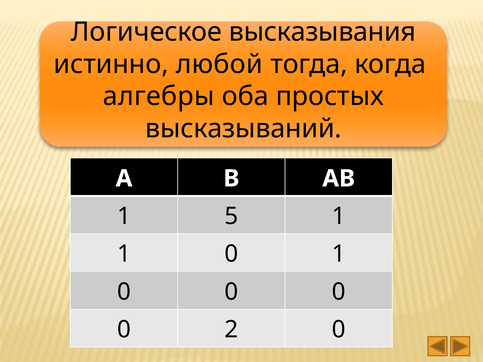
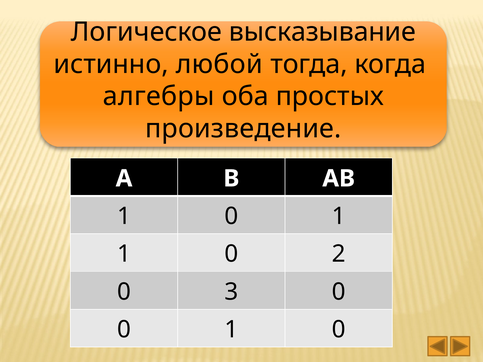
высказывания: высказывания -> высказывание
высказываний: высказываний -> произведение
5 at (231, 216): 5 -> 0
0 1: 1 -> 2
0 at (231, 292): 0 -> 3
2 at (231, 330): 2 -> 1
